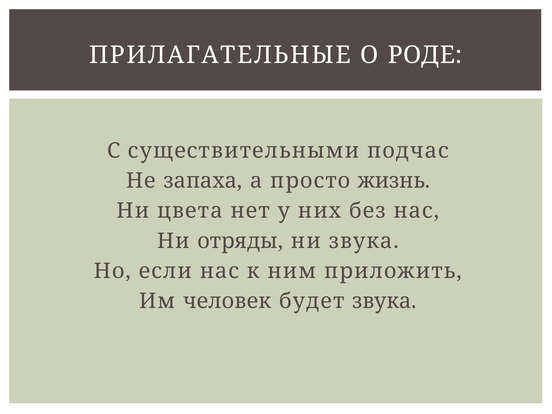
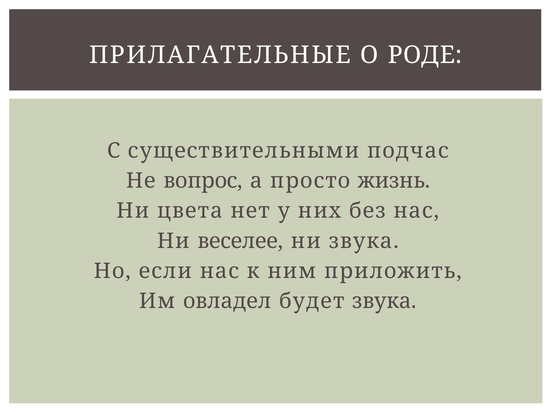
запаха: запаха -> вопрос
отряды: отряды -> веселее
человек: человек -> овладел
